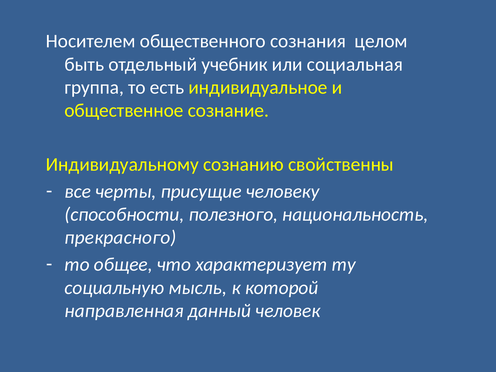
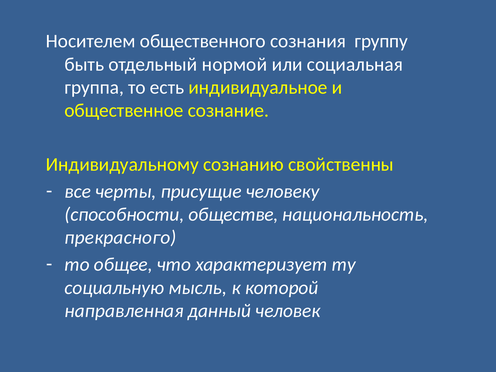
целом: целом -> группу
учебник: учебник -> нормой
полезного: полезного -> обществе
